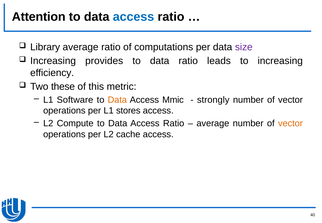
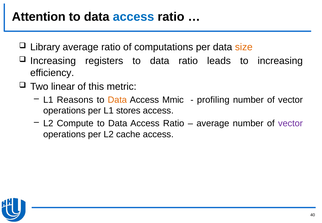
size colour: purple -> orange
provides: provides -> registers
these: these -> linear
Software: Software -> Reasons
strongly: strongly -> profiling
vector at (290, 123) colour: orange -> purple
